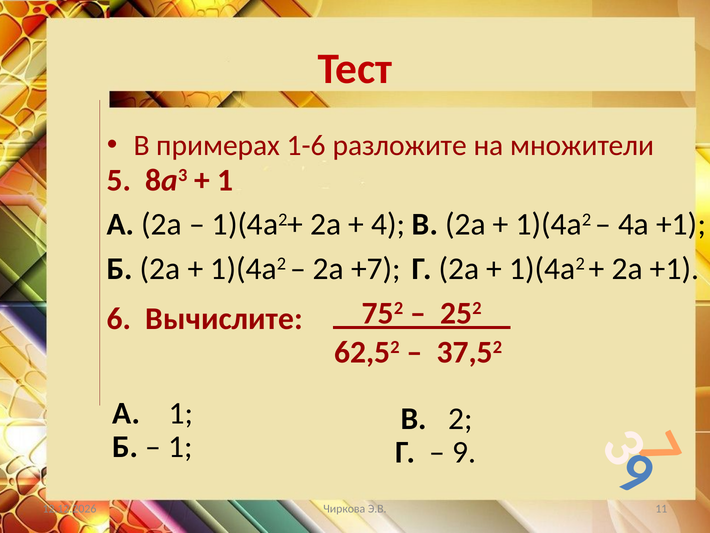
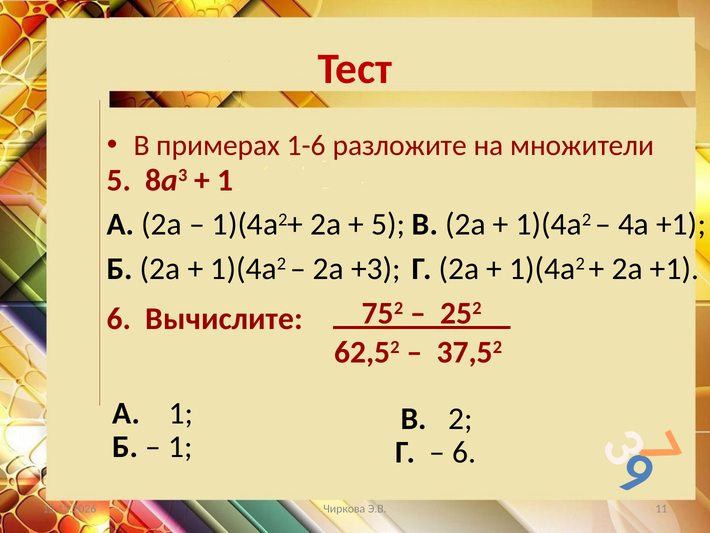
4 at (388, 224): 4 -> 5
+7: +7 -> +3
9 at (464, 452): 9 -> 6
